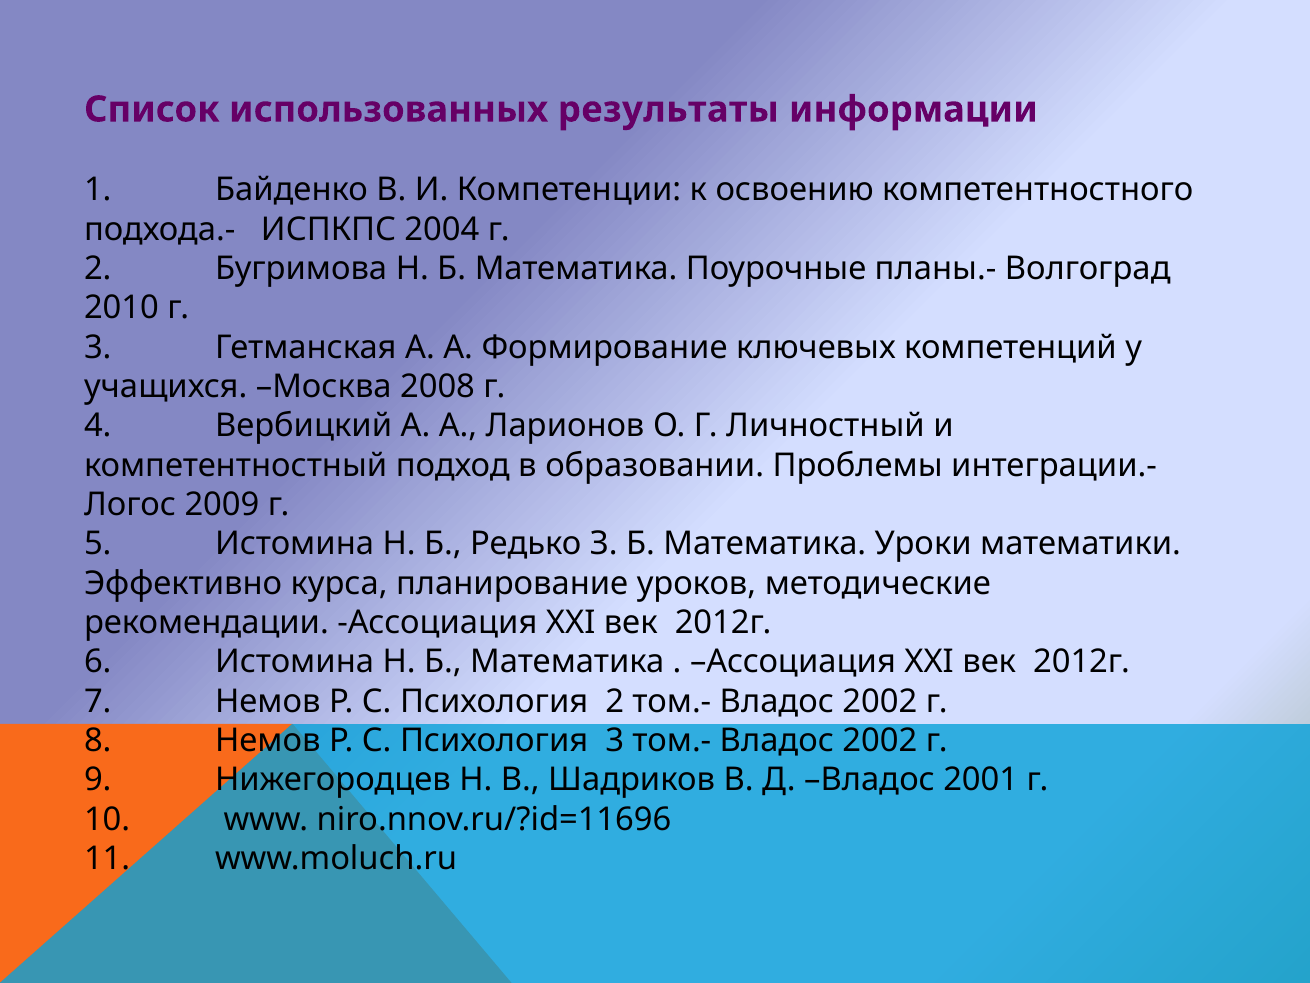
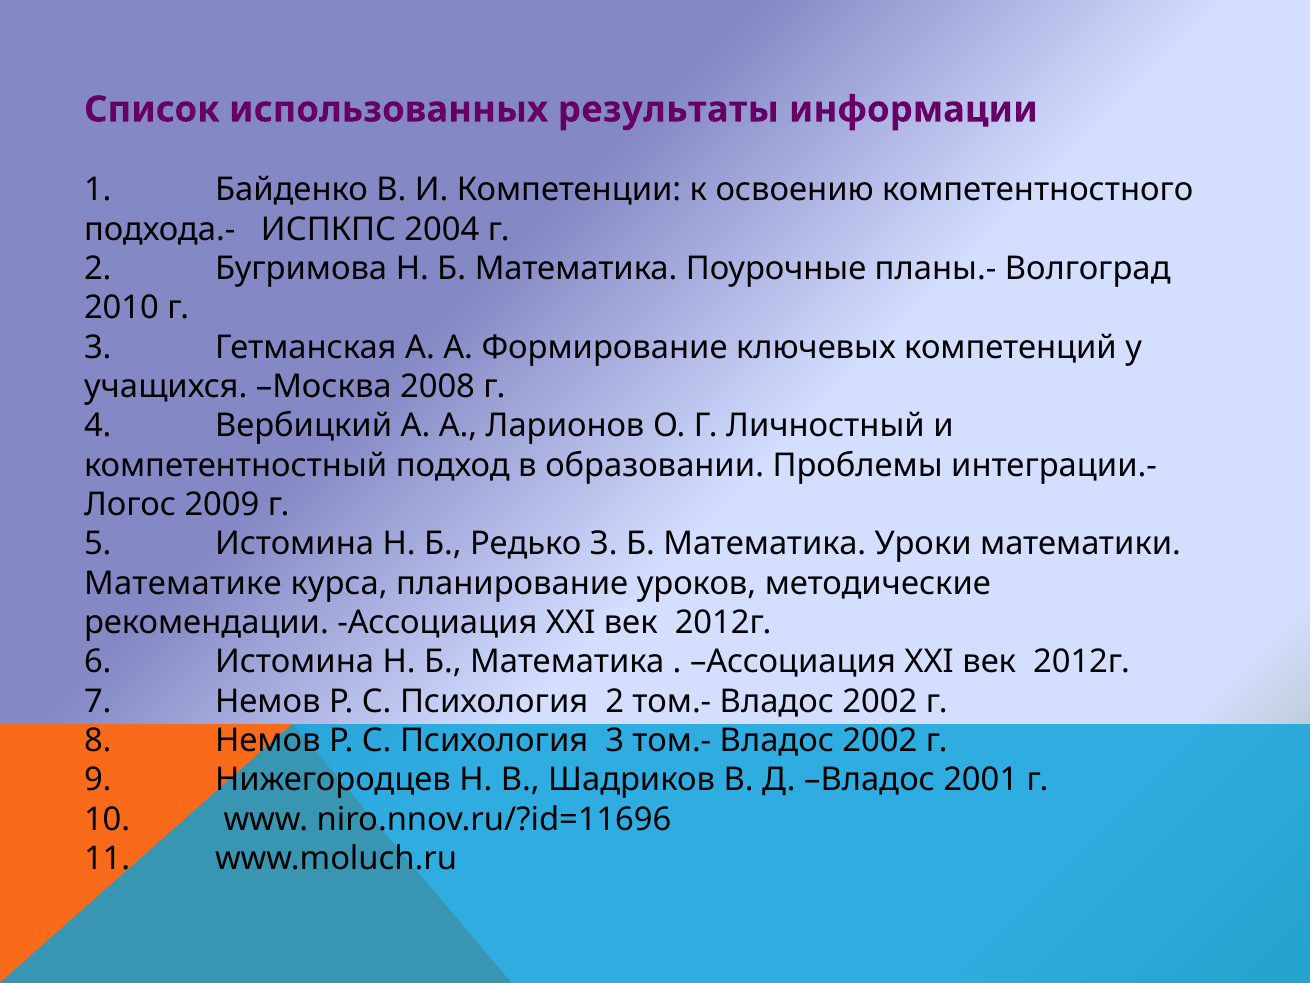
Эффективно: Эффективно -> Математике
